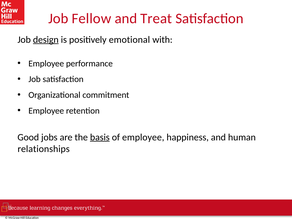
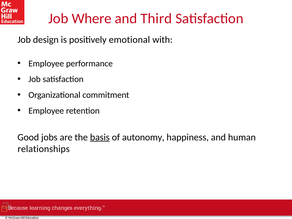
Fellow: Fellow -> Where
Treat: Treat -> Third
design underline: present -> none
of employee: employee -> autonomy
